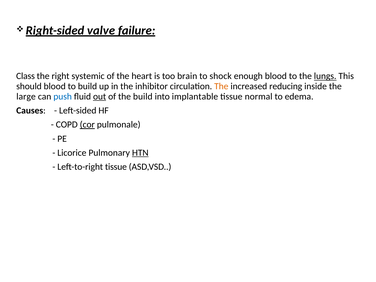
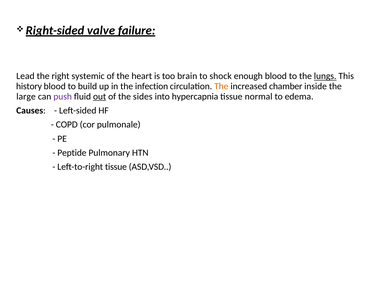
Class: Class -> Lead
should: should -> history
inhibitor: inhibitor -> infection
reducing: reducing -> chamber
push colour: blue -> purple
the build: build -> sides
implantable: implantable -> hypercapnia
cor underline: present -> none
Licorice: Licorice -> Peptide
HTN underline: present -> none
